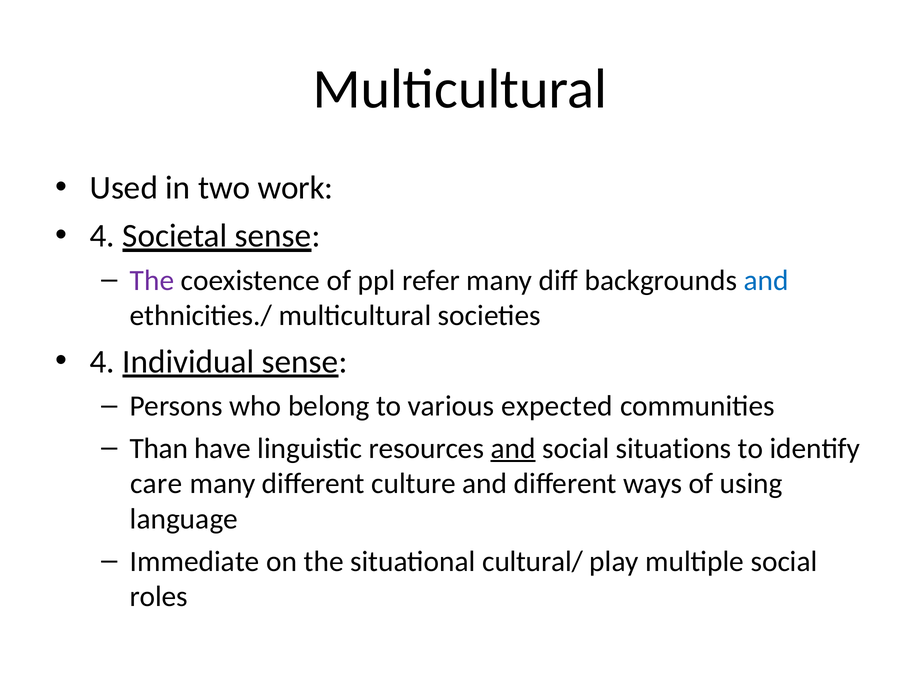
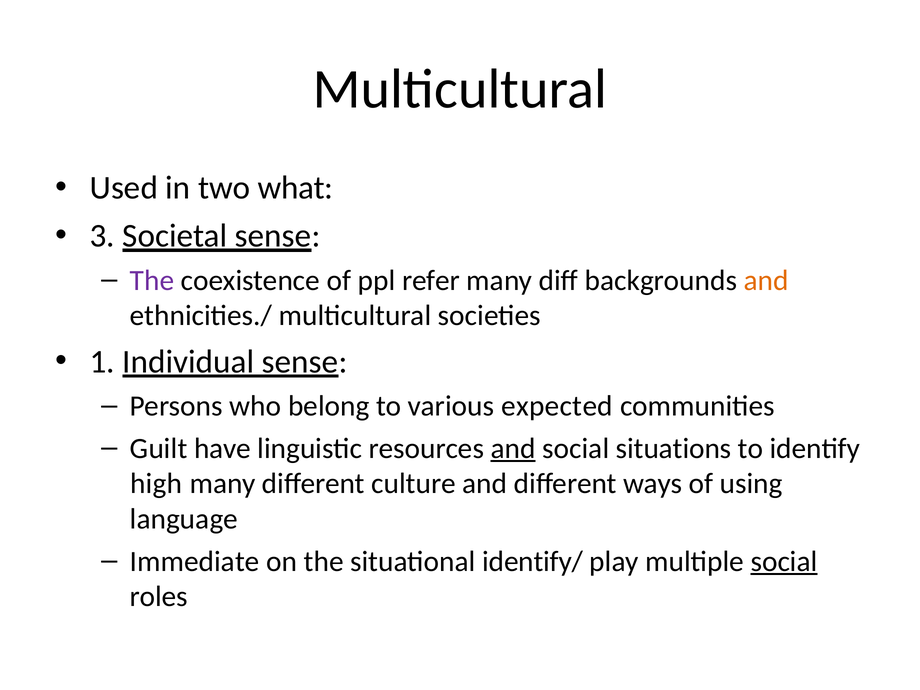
work: work -> what
4 at (102, 236): 4 -> 3
and at (766, 280) colour: blue -> orange
4 at (102, 362): 4 -> 1
Than: Than -> Guilt
care: care -> high
cultural/: cultural/ -> identify/
social at (784, 561) underline: none -> present
